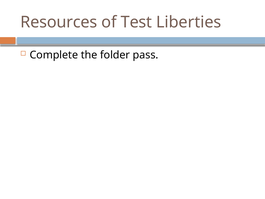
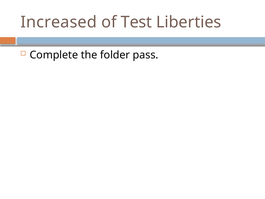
Resources: Resources -> Increased
